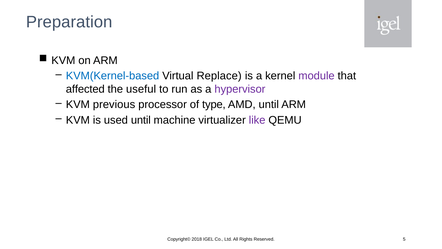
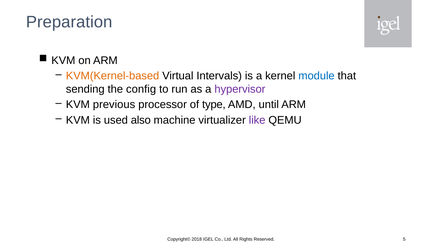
KVM(Kernel-based colour: blue -> orange
Replace: Replace -> Intervals
module colour: purple -> blue
affected: affected -> sending
useful: useful -> config
used until: until -> also
